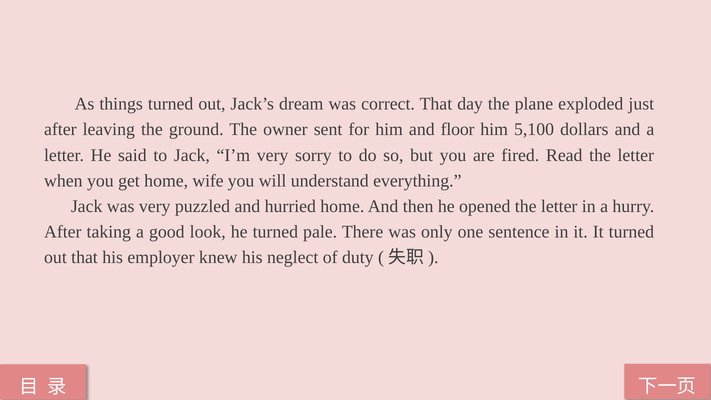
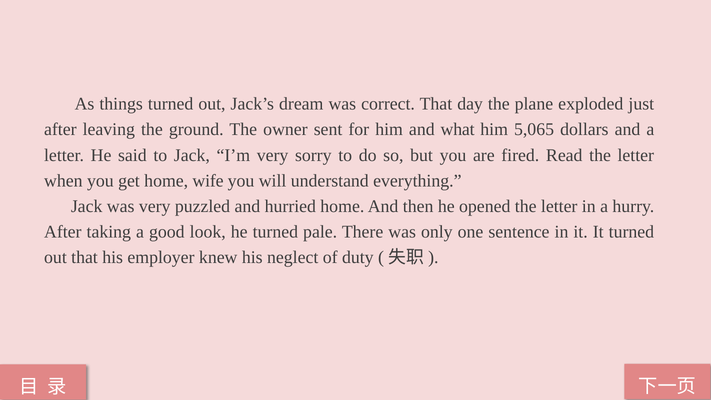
floor: floor -> what
5,100: 5,100 -> 5,065
